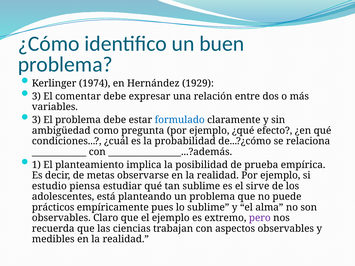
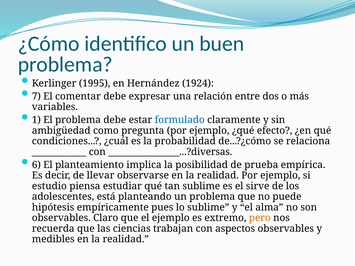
1974: 1974 -> 1995
1929: 1929 -> 1924
3 at (36, 96): 3 -> 7
3 at (36, 120): 3 -> 1
________________...?además: ________________...?además -> ________________...?diversas
1: 1 -> 6
metas: metas -> llevar
prácticos: prácticos -> hipótesis
pero colour: purple -> orange
